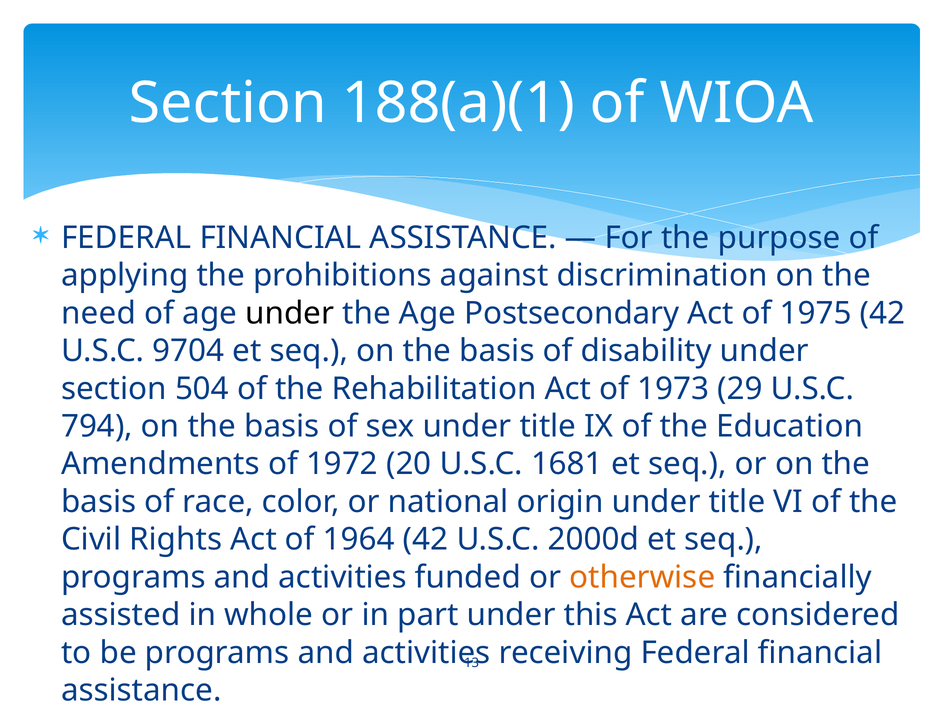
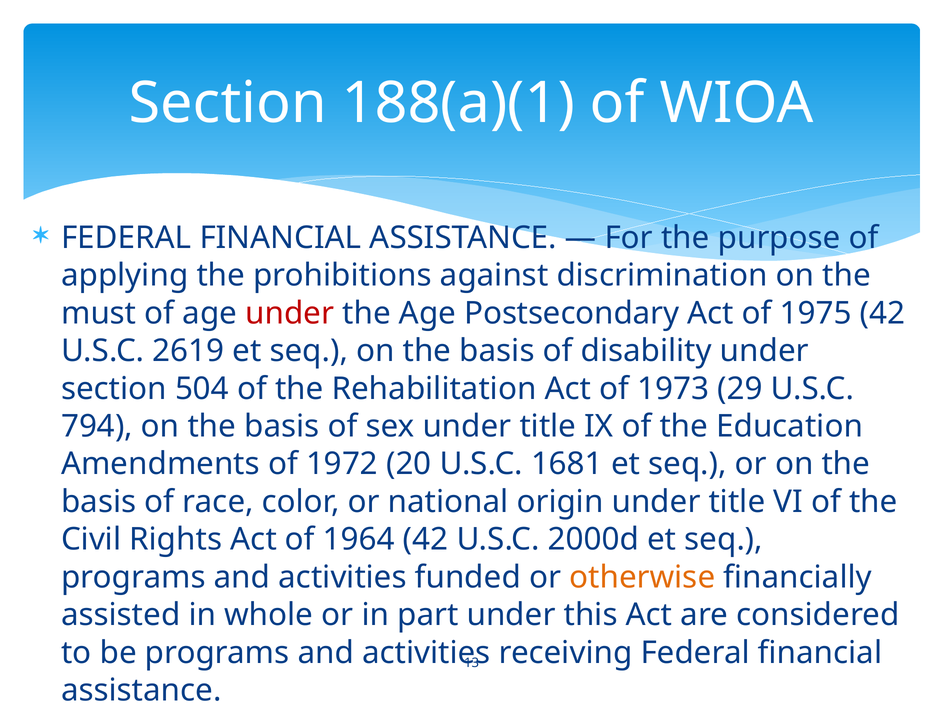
need: need -> must
under at (290, 313) colour: black -> red
9704: 9704 -> 2619
